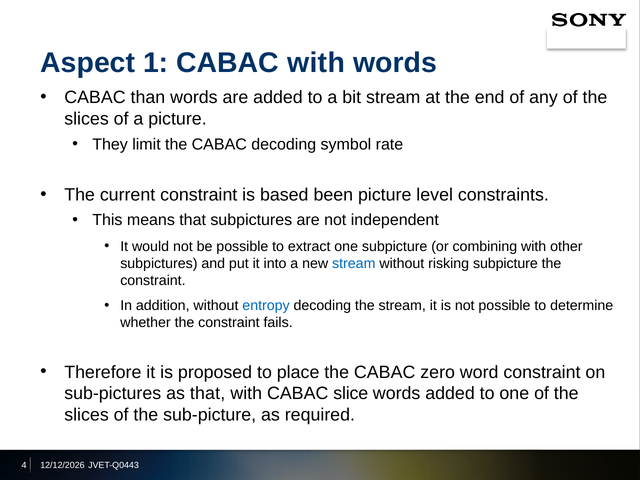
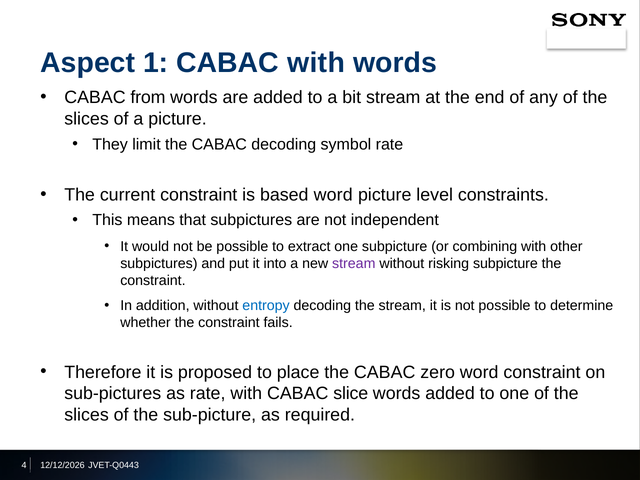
than: than -> from
based been: been -> word
stream at (354, 263) colour: blue -> purple
as that: that -> rate
